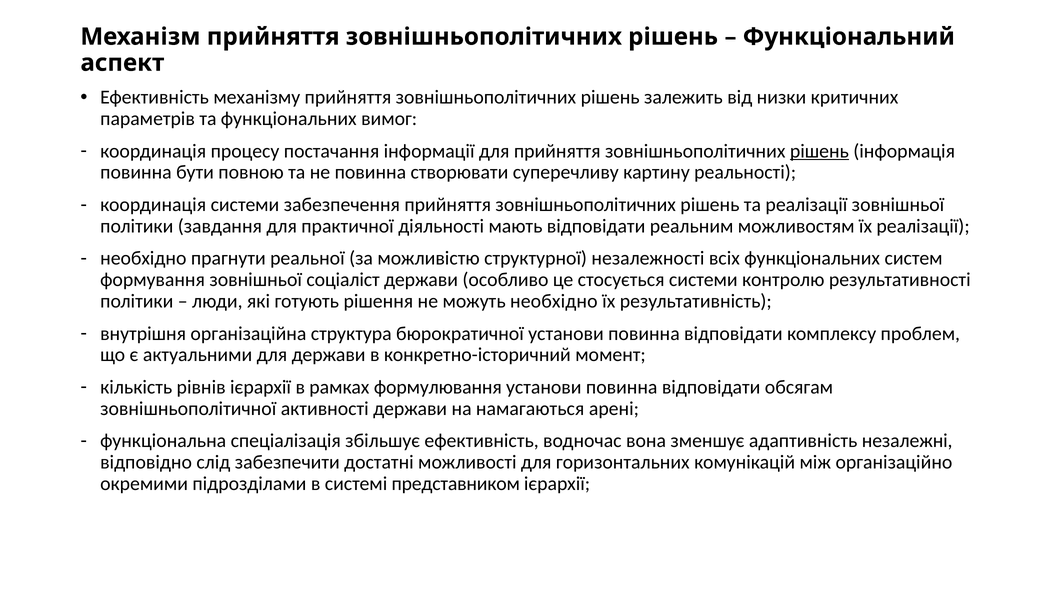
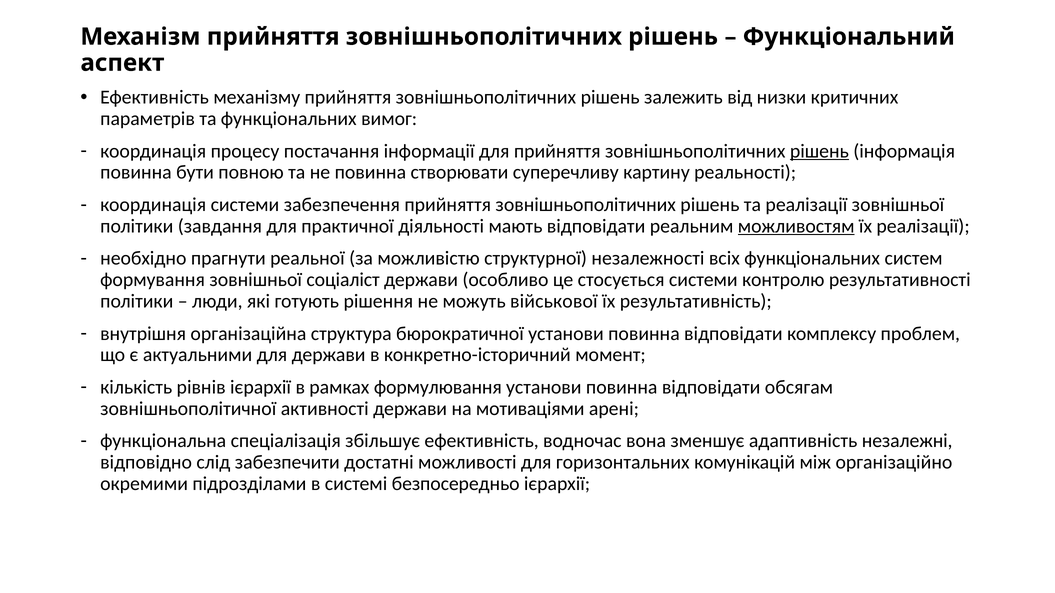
можливостям underline: none -> present
можуть необхідно: необхідно -> військової
намагаються: намагаються -> мотиваціями
представником: представником -> безпосередньо
